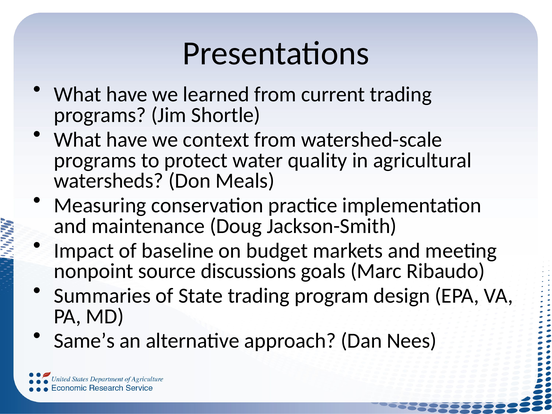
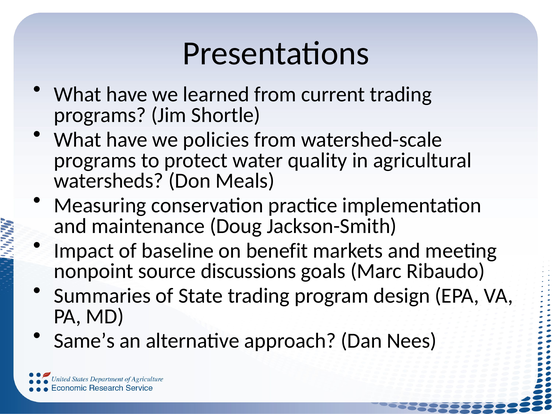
context: context -> policies
budget: budget -> benefit
